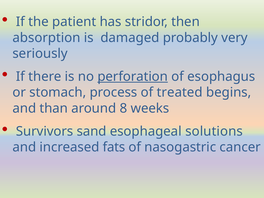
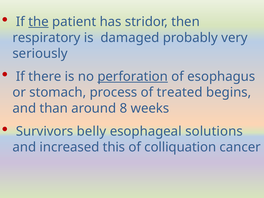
the underline: none -> present
absorption: absorption -> respiratory
sand: sand -> belly
fats: fats -> this
nasogastric: nasogastric -> colliquation
